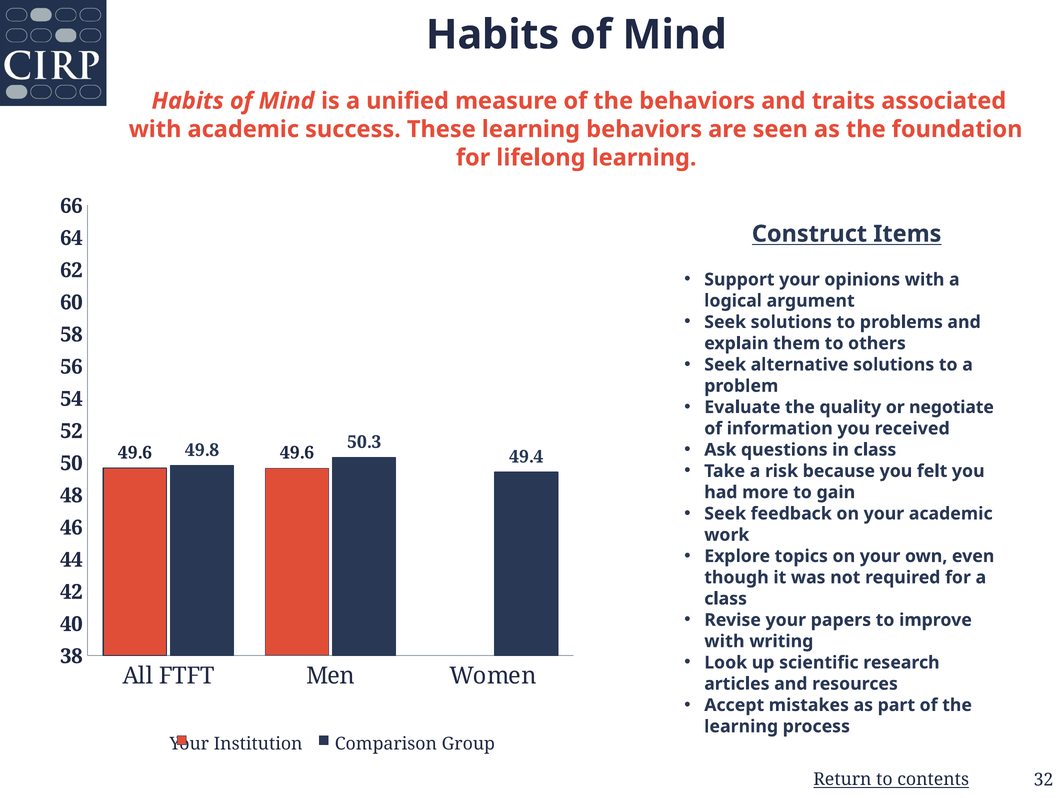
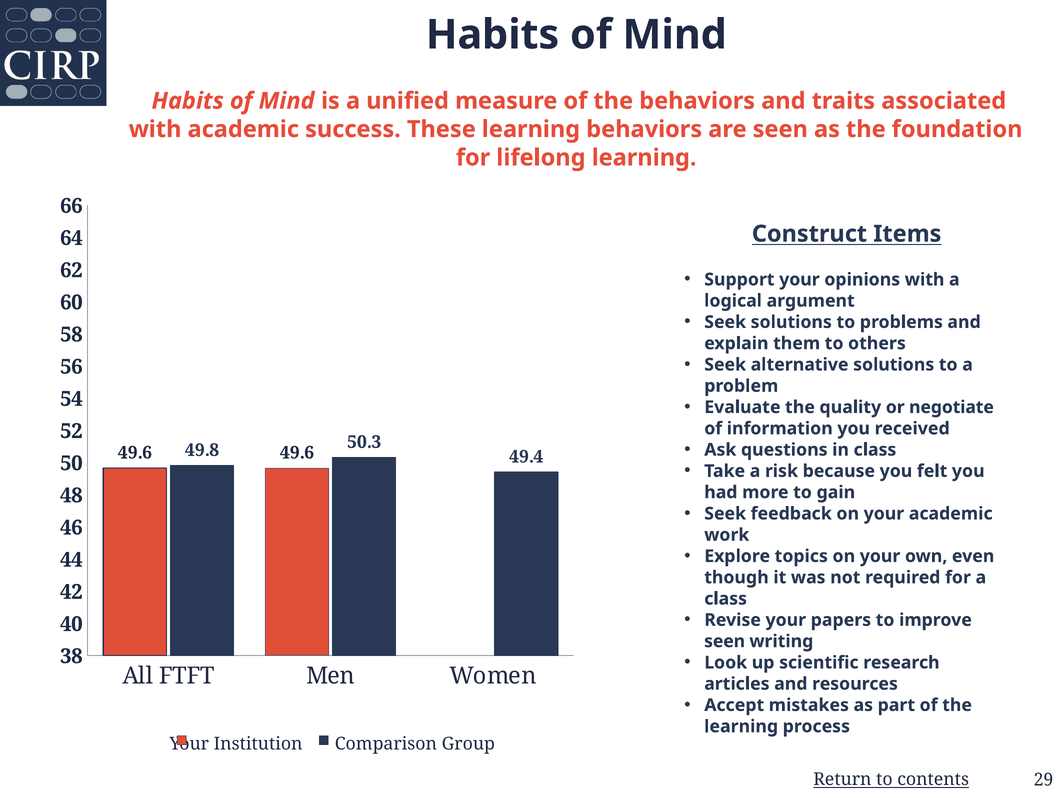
with at (724, 641): with -> seen
32: 32 -> 29
